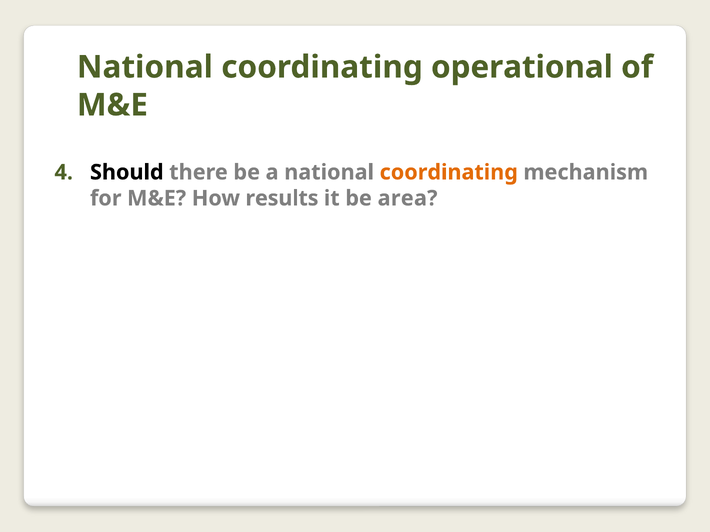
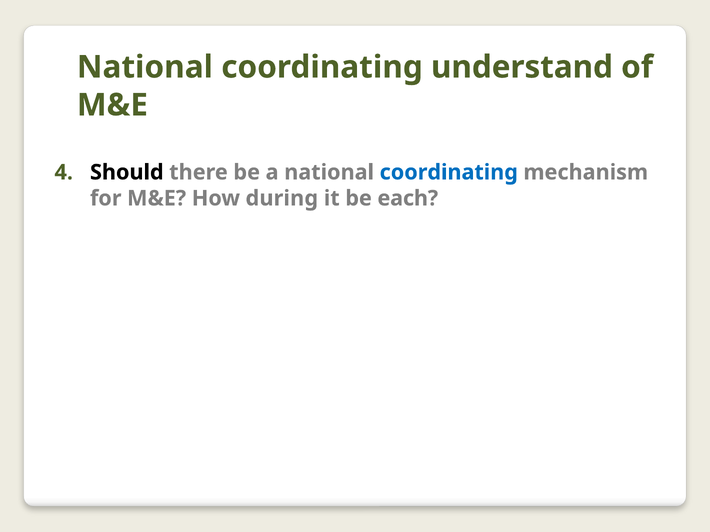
operational: operational -> understand
coordinating at (449, 172) colour: orange -> blue
results: results -> during
area: area -> each
